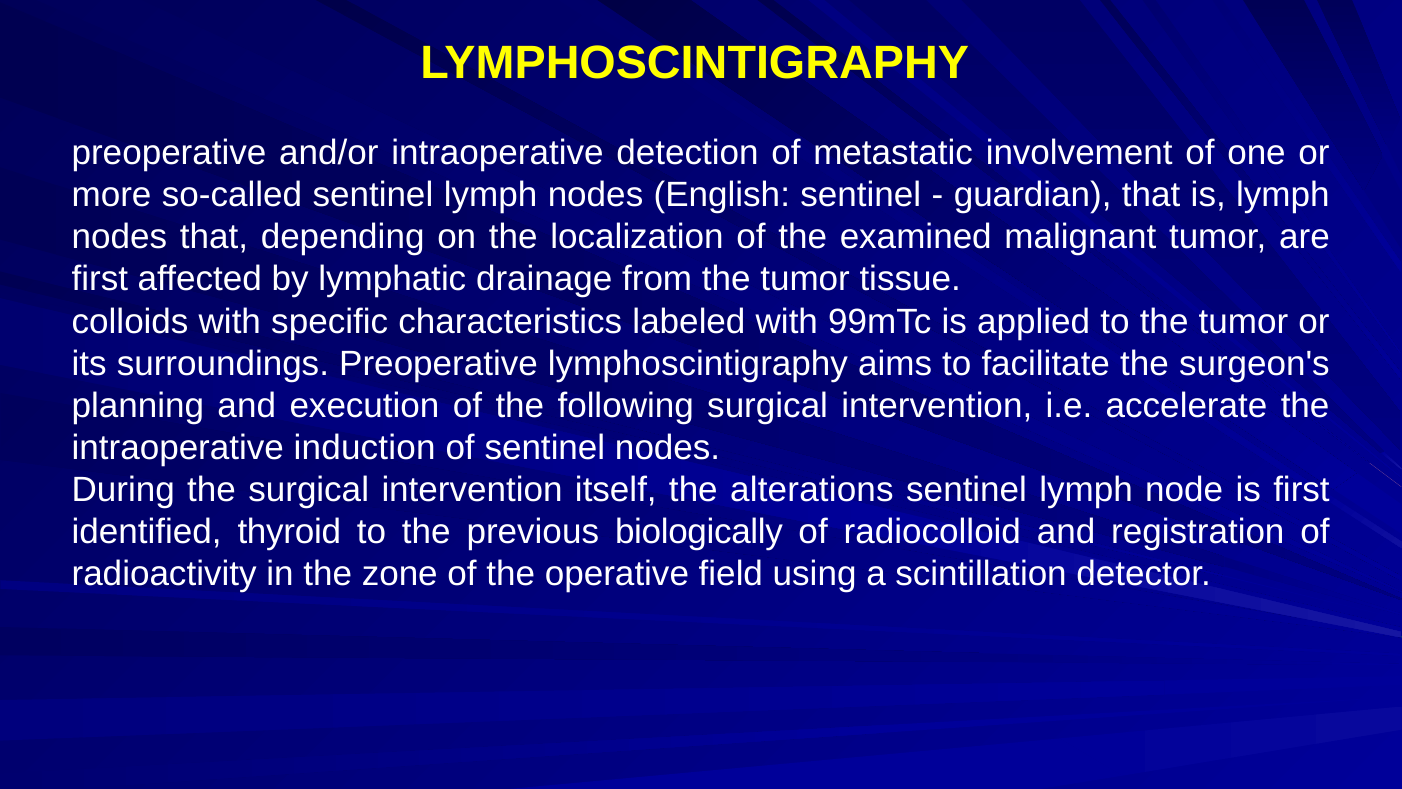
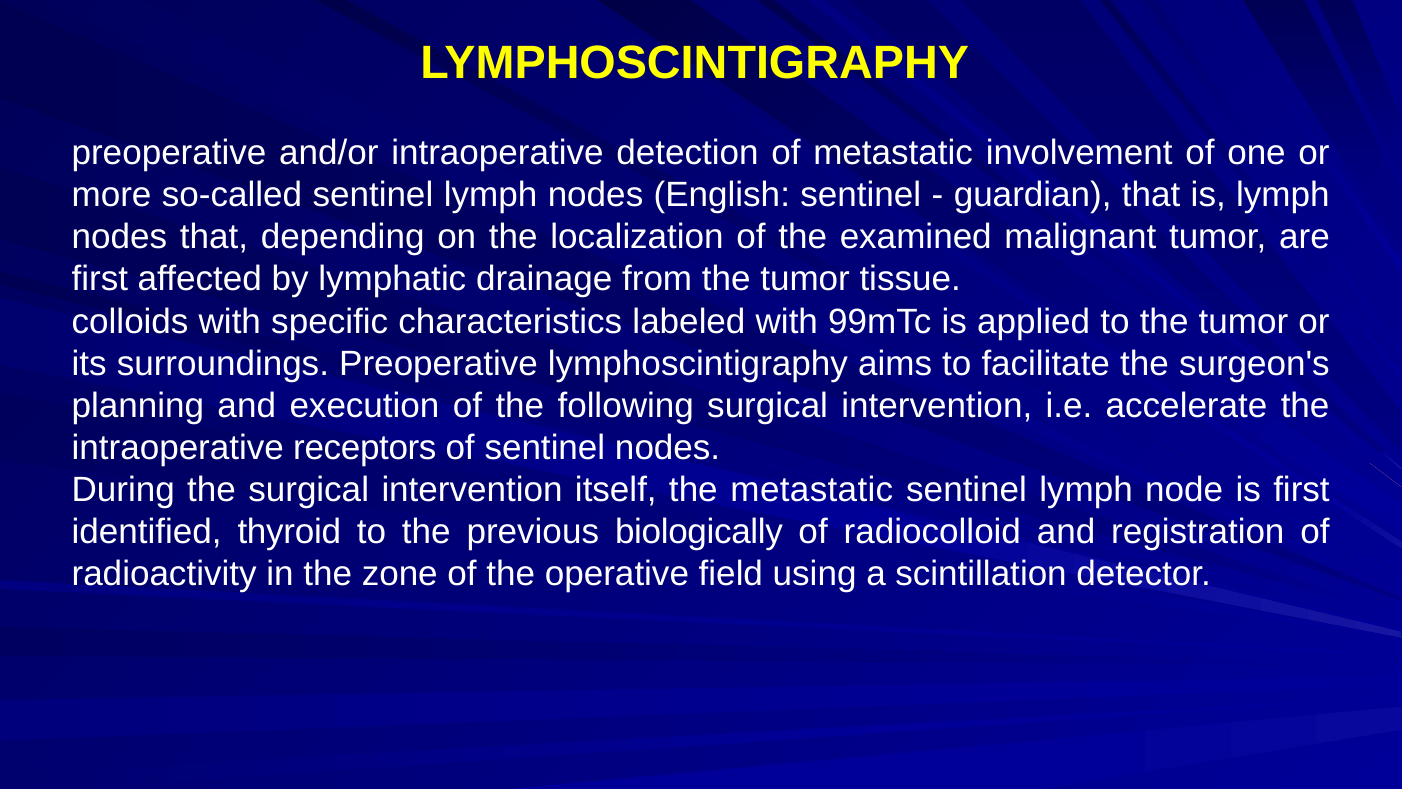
induction: induction -> receptors
the alterations: alterations -> metastatic
